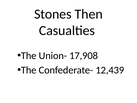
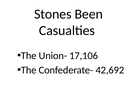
Then: Then -> Been
17,908: 17,908 -> 17,106
12,439: 12,439 -> 42,692
